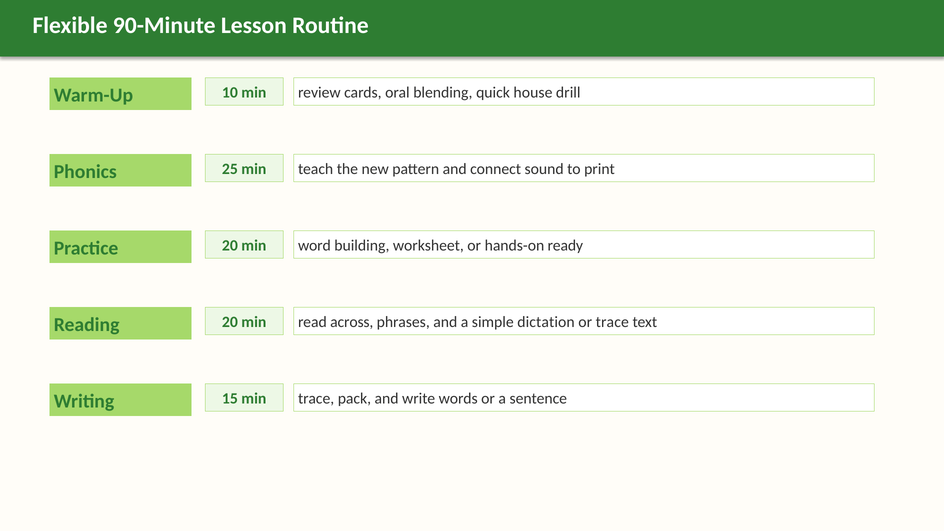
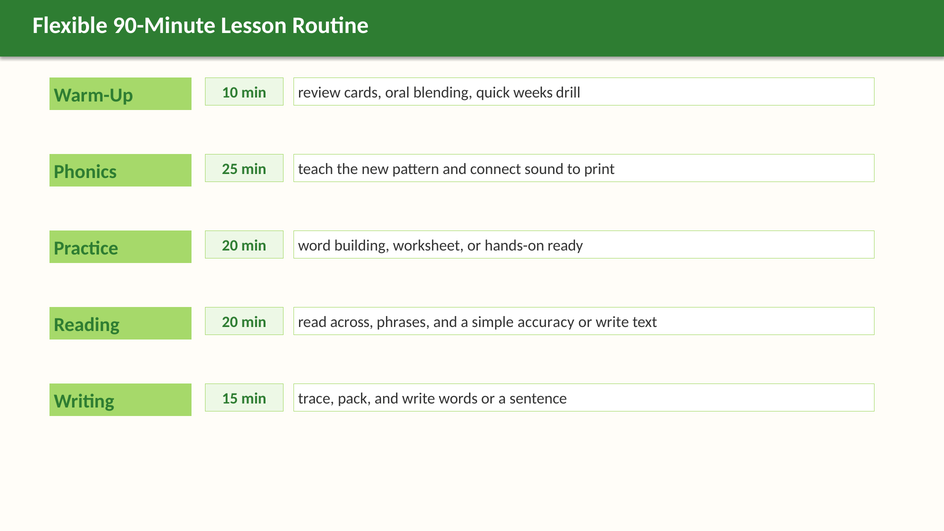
house: house -> weeks
dictation: dictation -> accuracy
or trace: trace -> write
